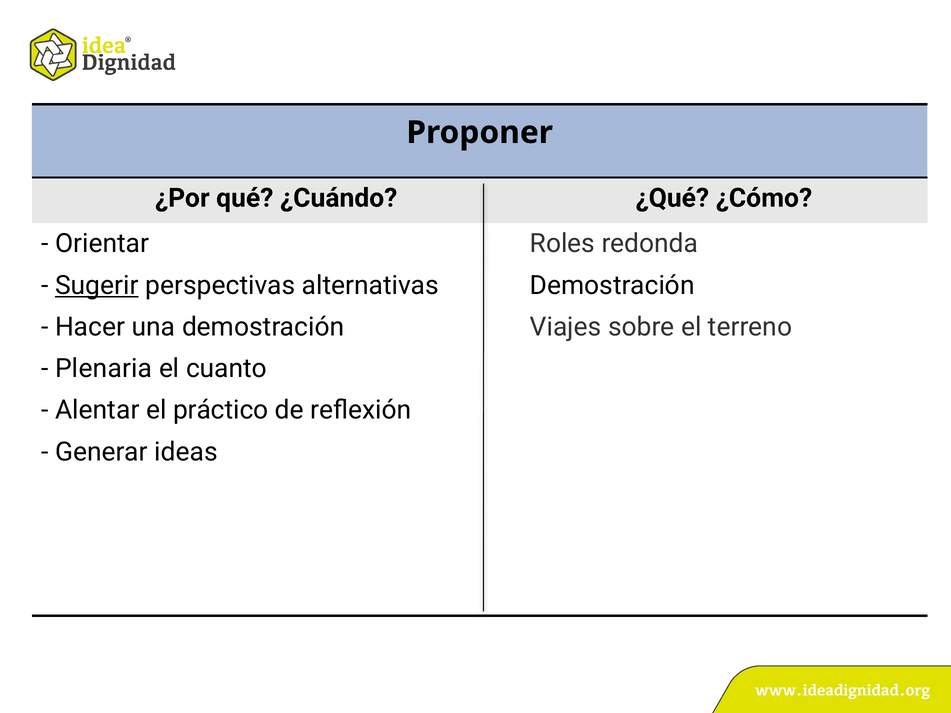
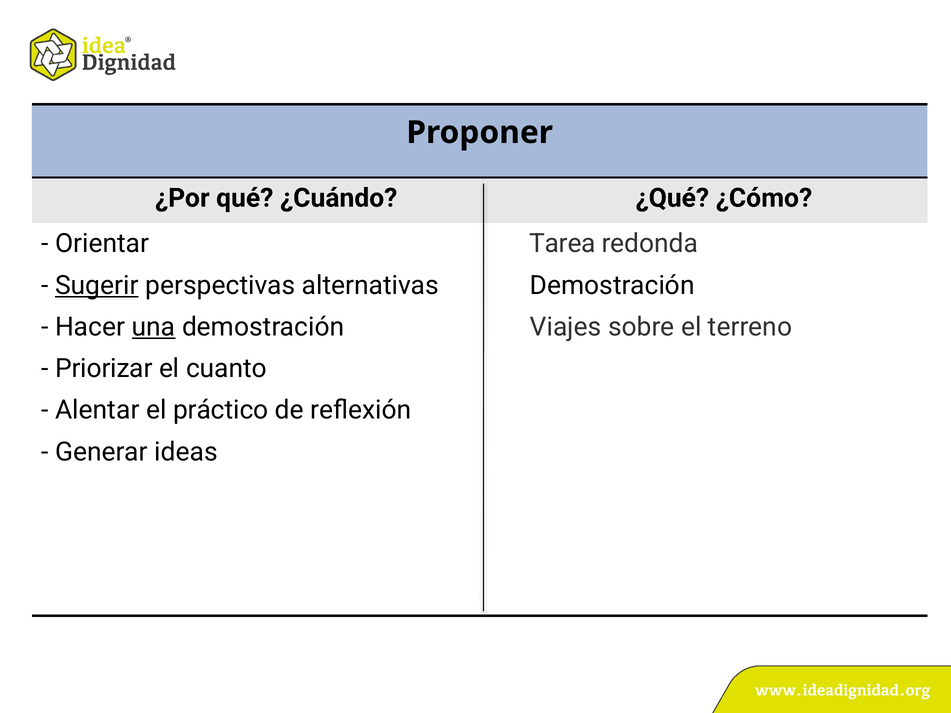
Roles: Roles -> Tarea
una underline: none -> present
Plenaria: Plenaria -> Priorizar
